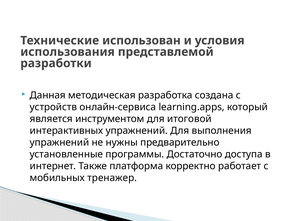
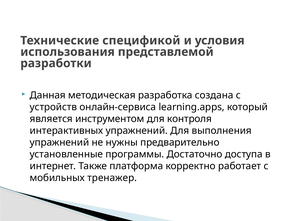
использован: использован -> спецификой
итоговой: итоговой -> контроля
